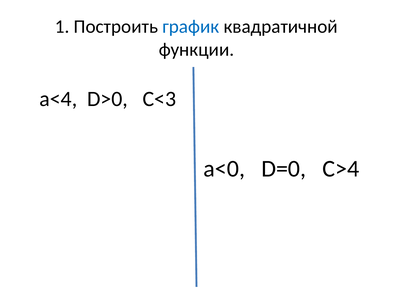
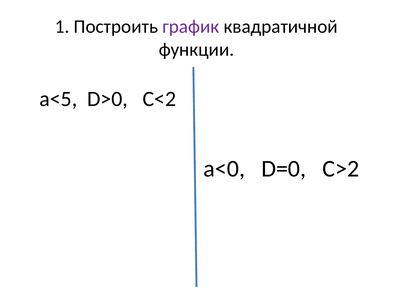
график colour: blue -> purple
a<4: a<4 -> a<5
C<3: C<3 -> C<2
C>4: C>4 -> C>2
